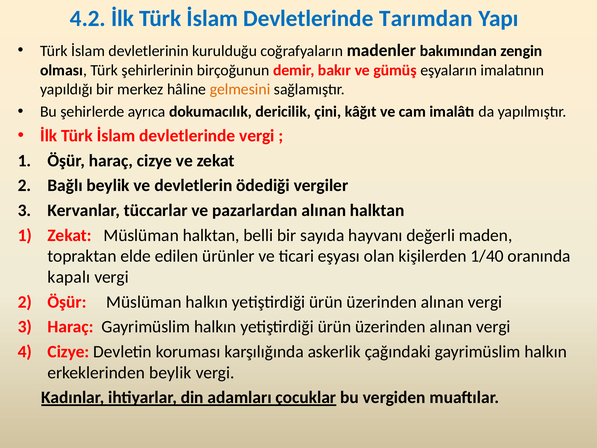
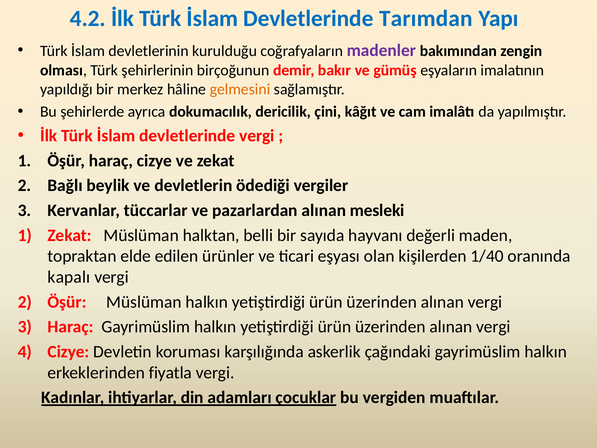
madenler colour: black -> purple
alınan halktan: halktan -> mesleki
erkeklerinden beylik: beylik -> fiyatla
